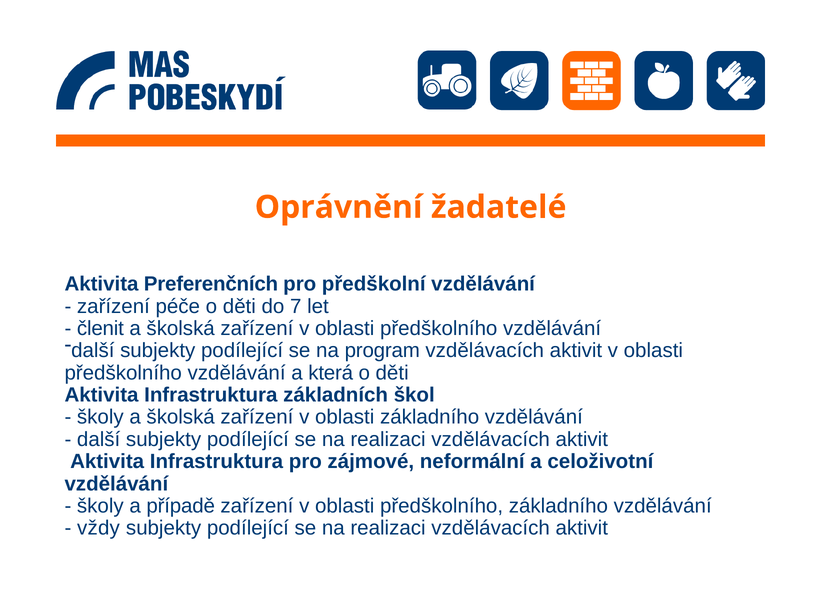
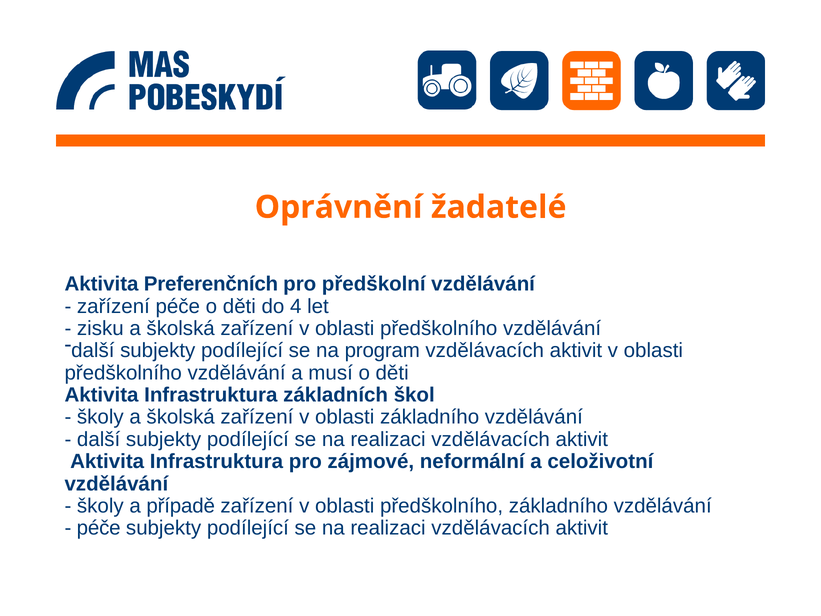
7: 7 -> 4
členit: členit -> zisku
která: která -> musí
vždy at (98, 528): vždy -> péče
